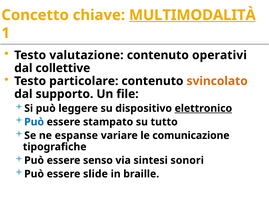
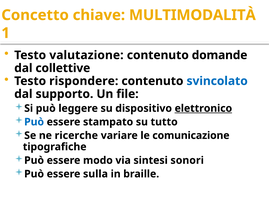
MULTIMODALITÀ underline: present -> none
operativi: operativi -> domande
particolare: particolare -> rispondere
svincolato colour: orange -> blue
espanse: espanse -> ricerche
senso: senso -> modo
slide: slide -> sulla
